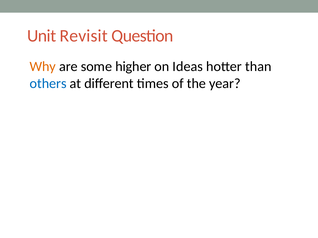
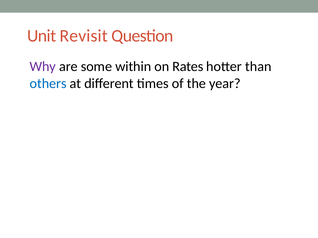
Why colour: orange -> purple
higher: higher -> within
Ideas: Ideas -> Rates
